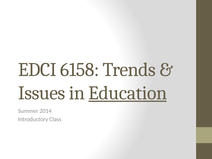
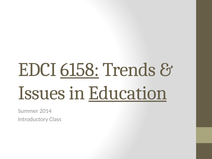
6158 underline: none -> present
